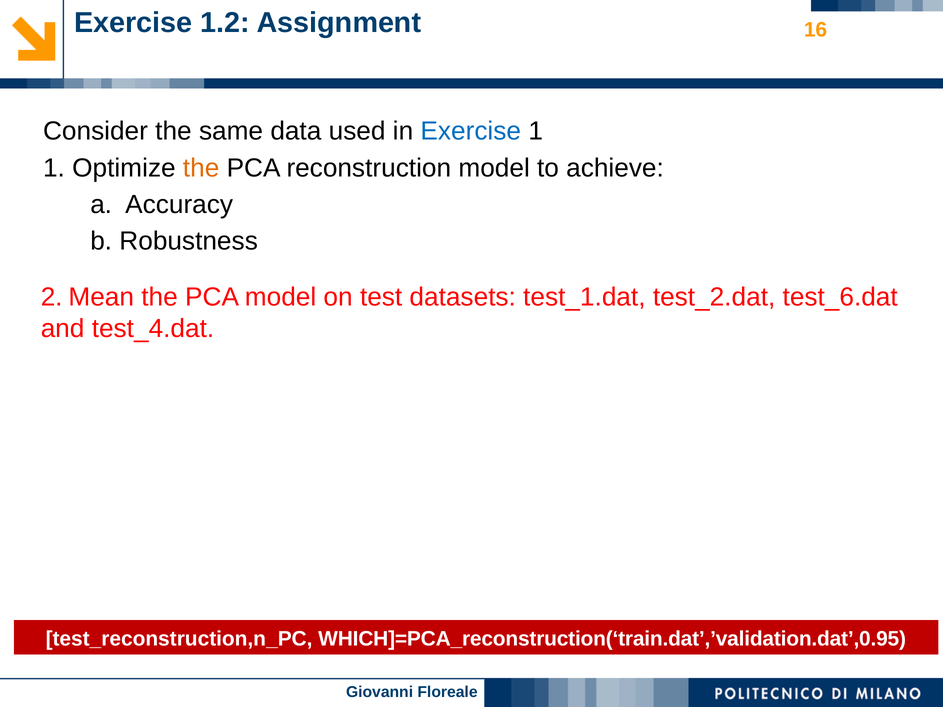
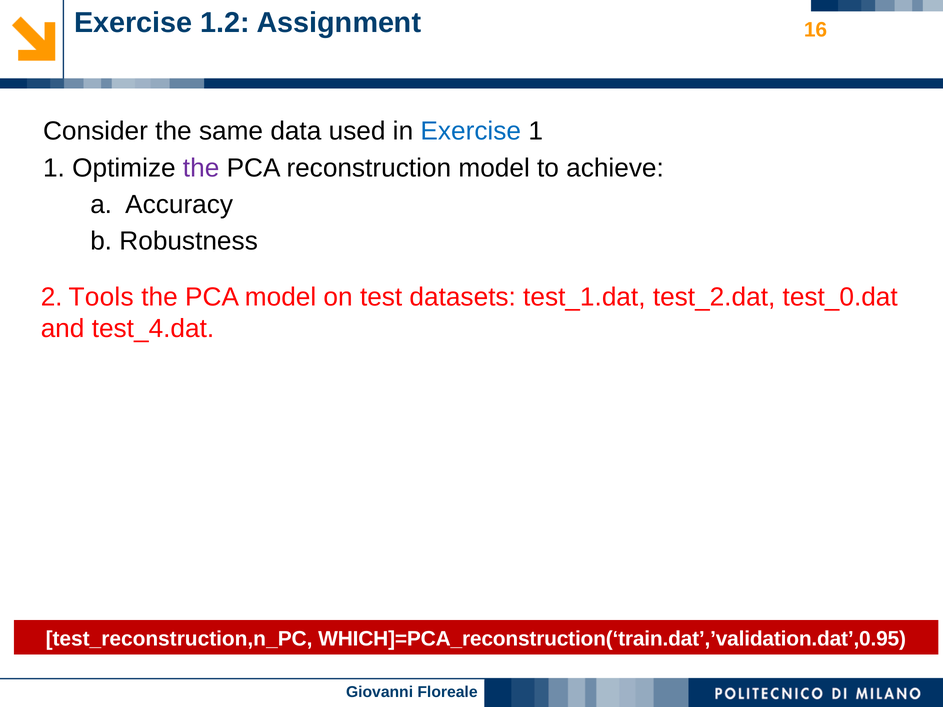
the at (201, 168) colour: orange -> purple
Mean: Mean -> Tools
test_6.dat: test_6.dat -> test_0.dat
